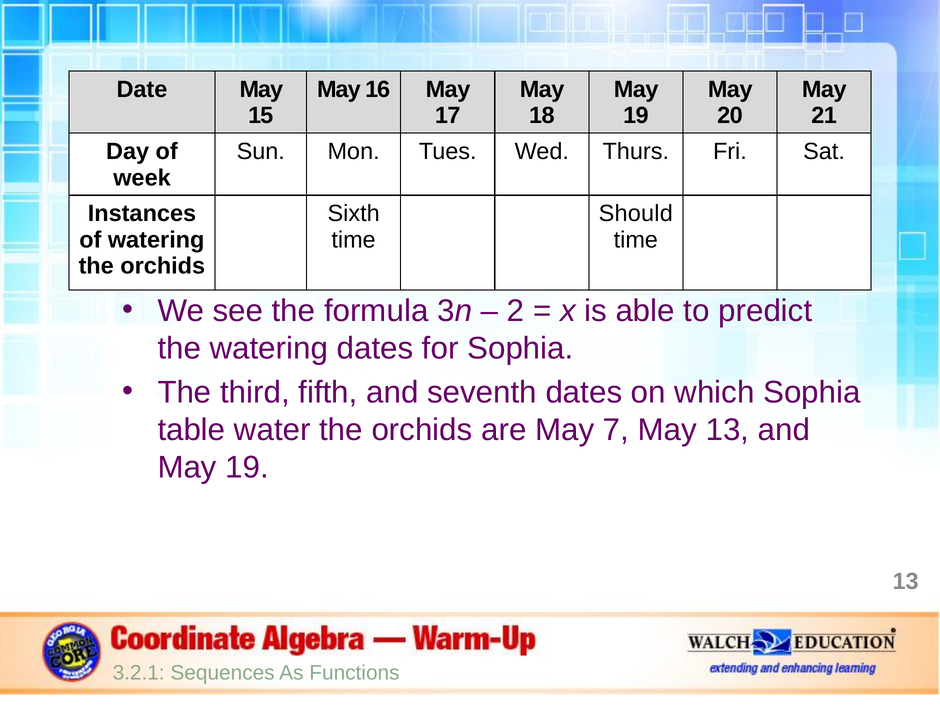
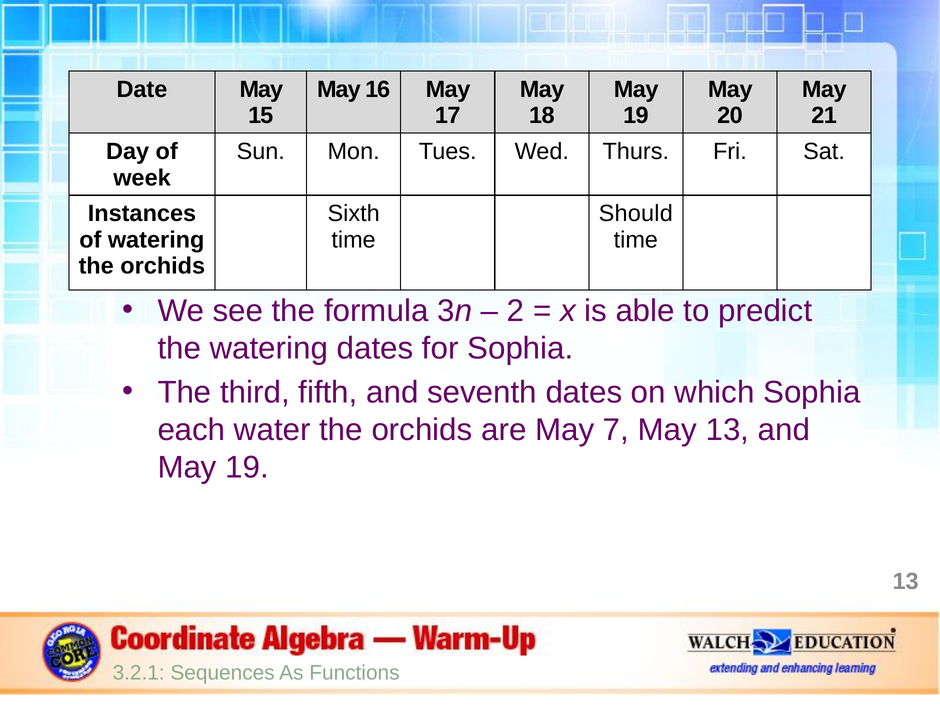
table: table -> each
